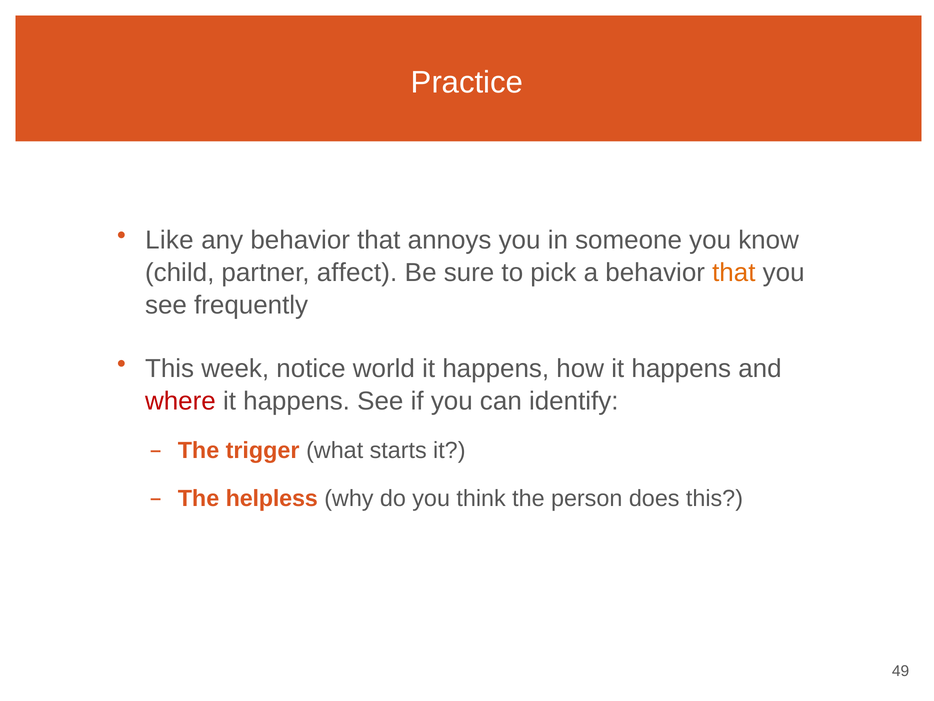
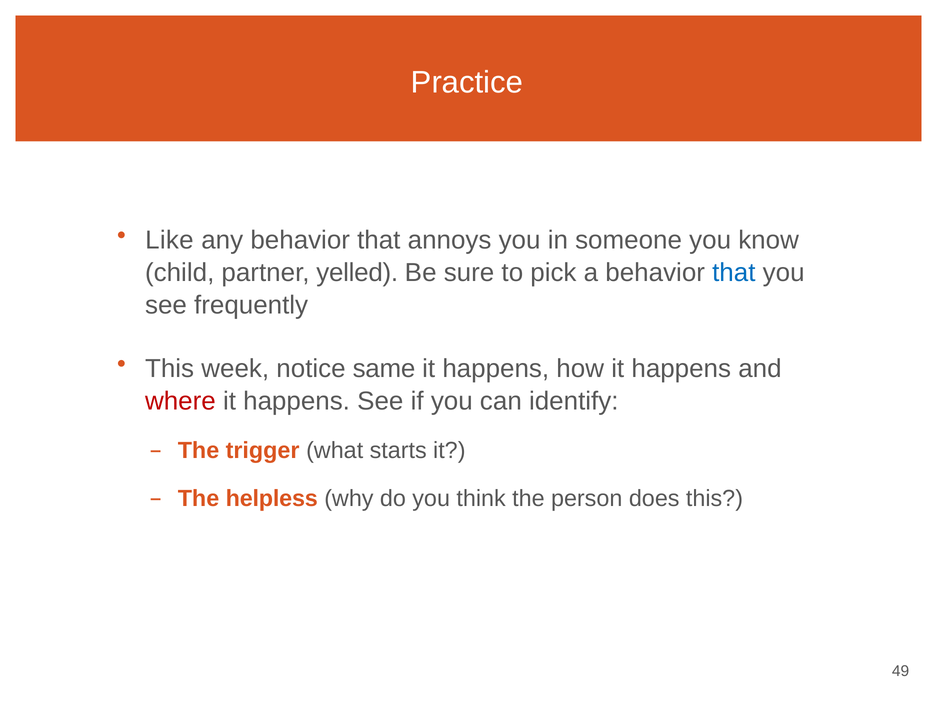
affect: affect -> yelled
that at (734, 272) colour: orange -> blue
world: world -> same
